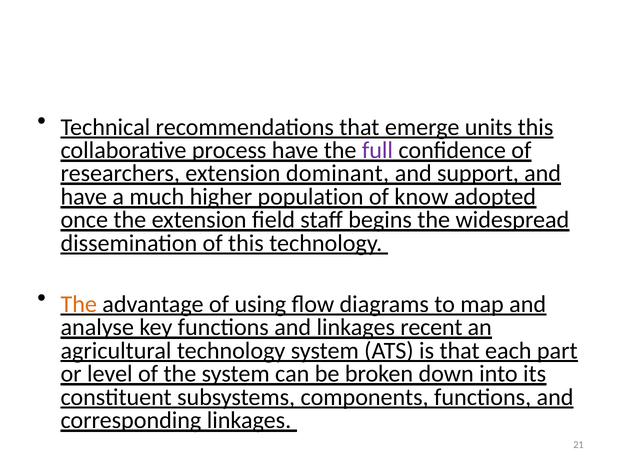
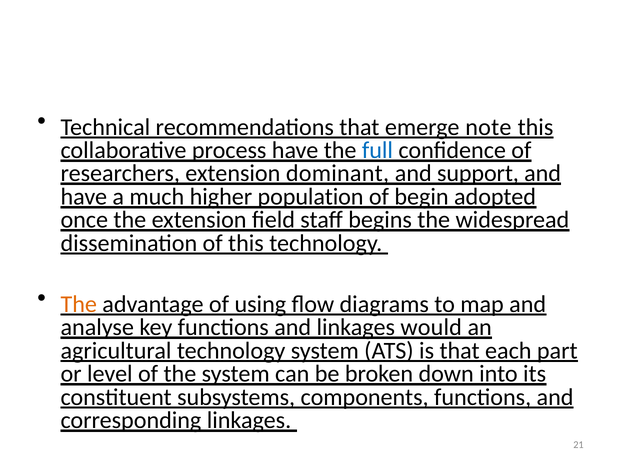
units: units -> note
full colour: purple -> blue
know: know -> begin
recent: recent -> would
